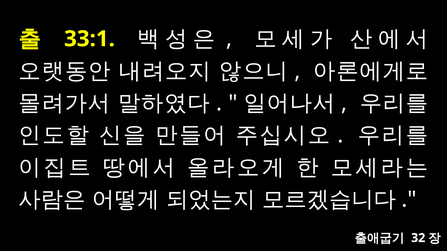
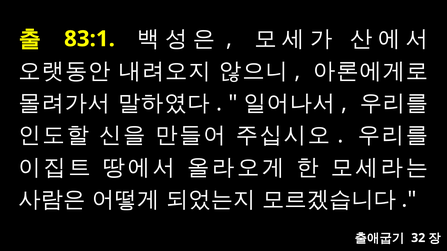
33:1: 33:1 -> 83:1
